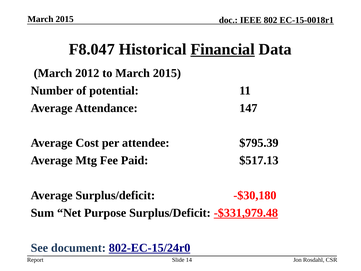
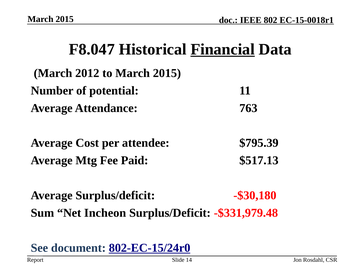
147: 147 -> 763
Purpose: Purpose -> Incheon
-$331,979.48 underline: present -> none
